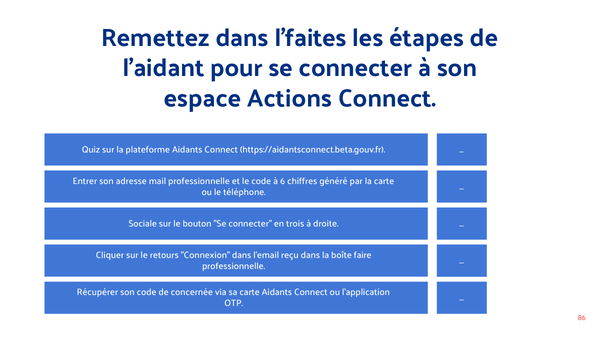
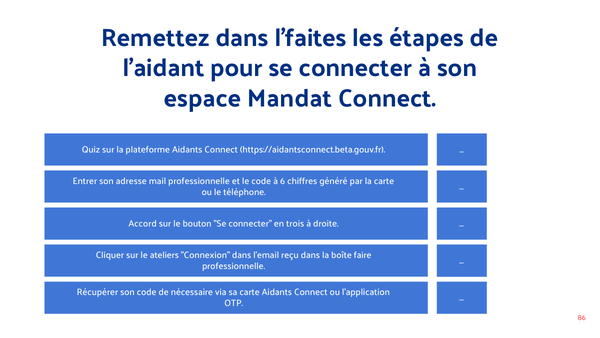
Actions: Actions -> Mandat
Sociale: Sociale -> Accord
retours: retours -> ateliers
concernée: concernée -> nécessaire
